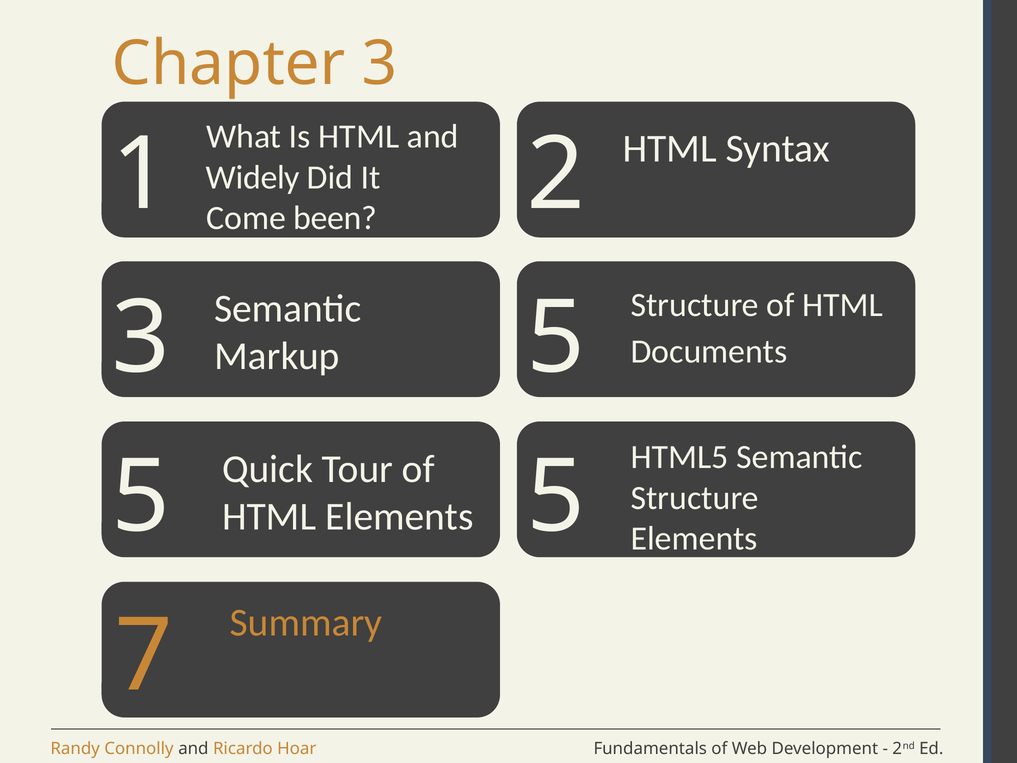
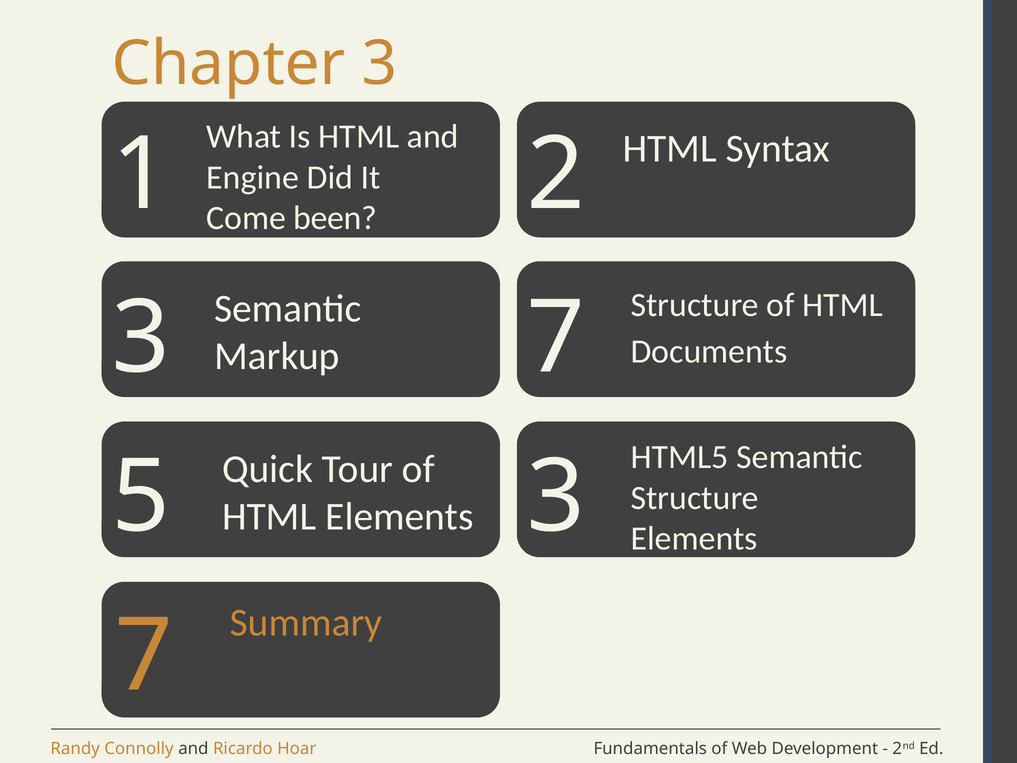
Widely: Widely -> Engine
3 5: 5 -> 7
5 at (556, 497): 5 -> 3
